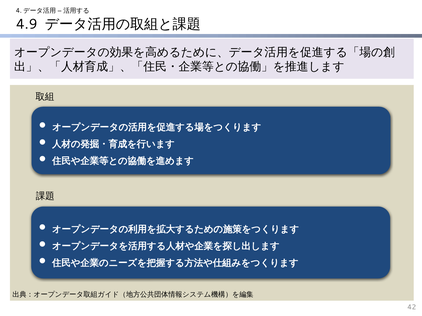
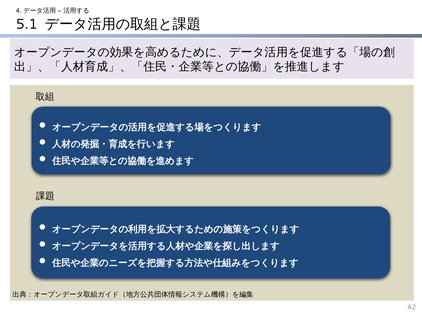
4.9: 4.9 -> 5.1
